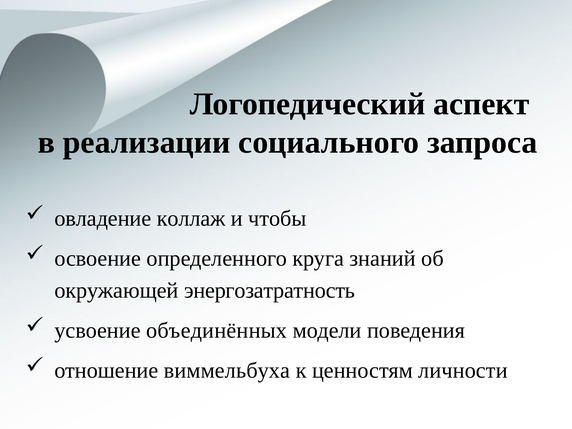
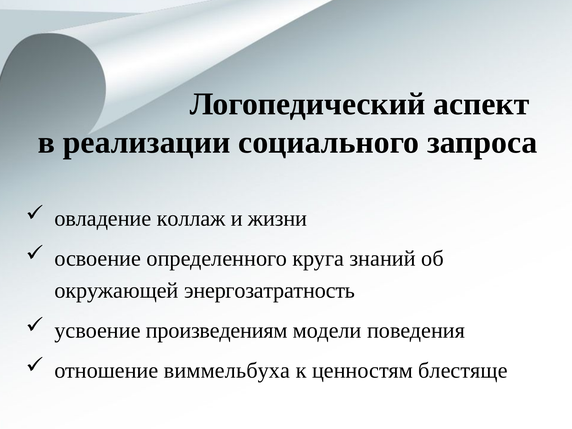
чтобы: чтобы -> жизни
объединённых: объединённых -> произведениям
личности: личности -> блестяще
